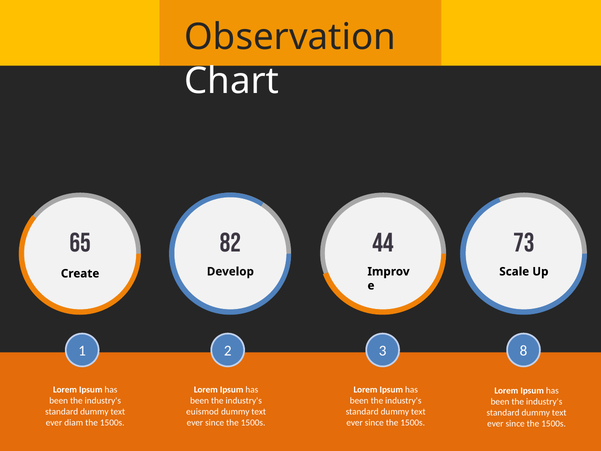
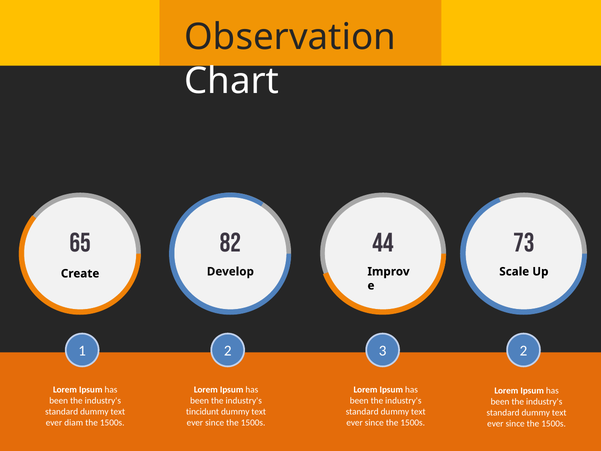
1 8: 8 -> 2
euismod: euismod -> tincidunt
